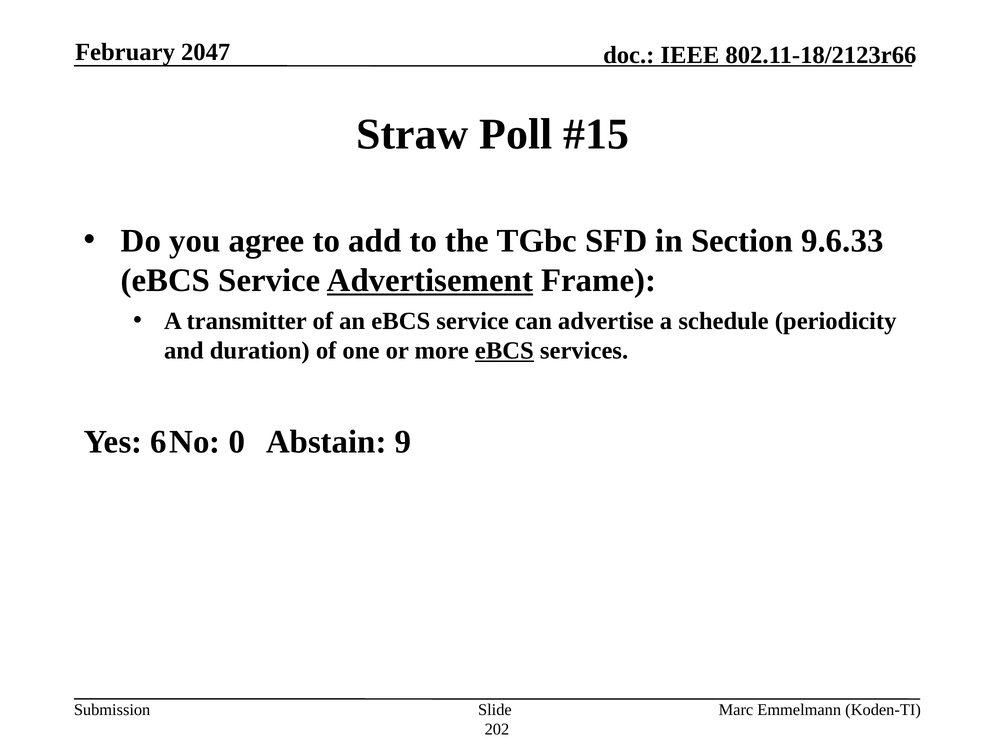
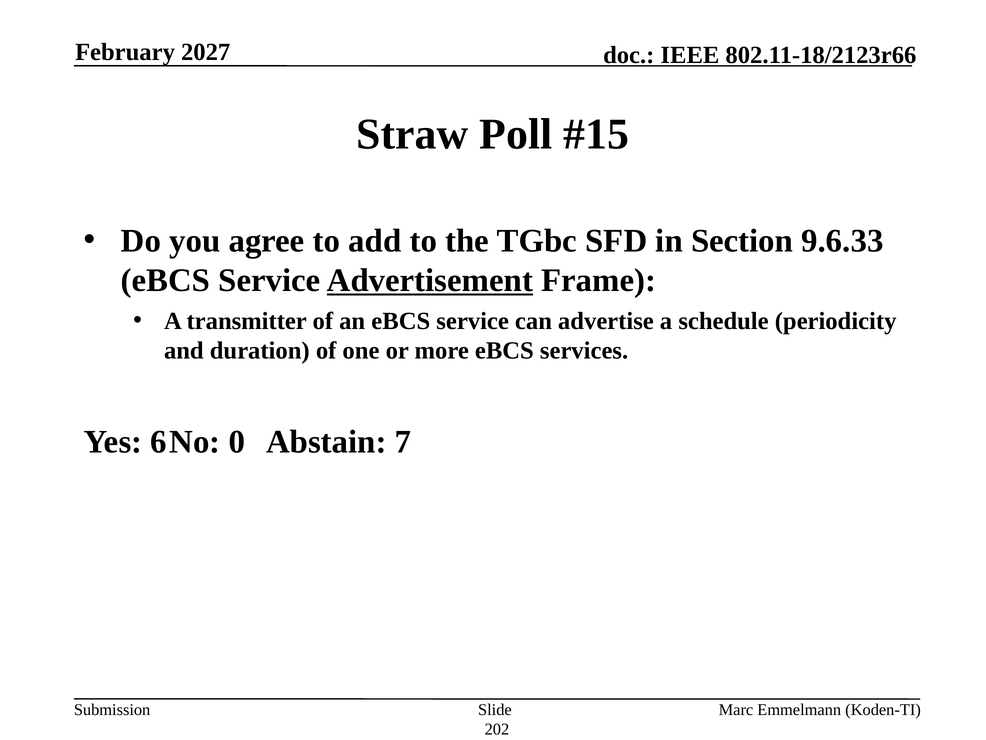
2047: 2047 -> 2027
eBCS at (504, 350) underline: present -> none
9: 9 -> 7
